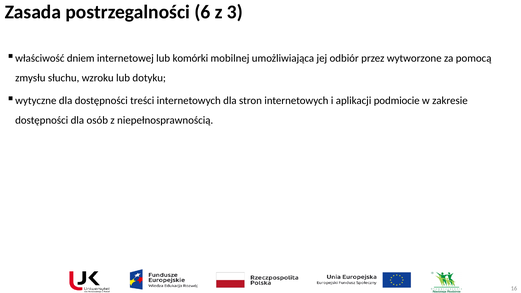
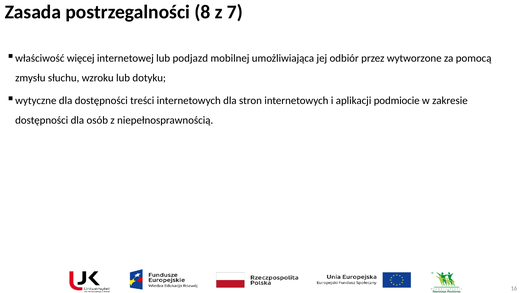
6: 6 -> 8
3: 3 -> 7
dniem: dniem -> więcej
komórki: komórki -> podjazd
